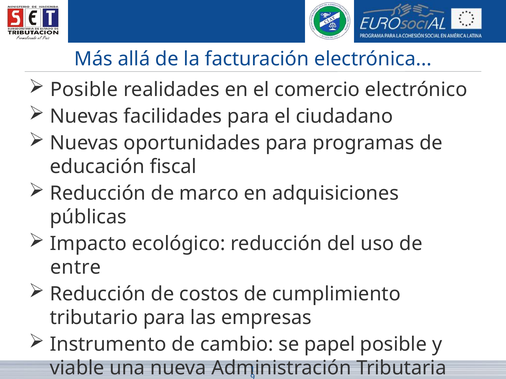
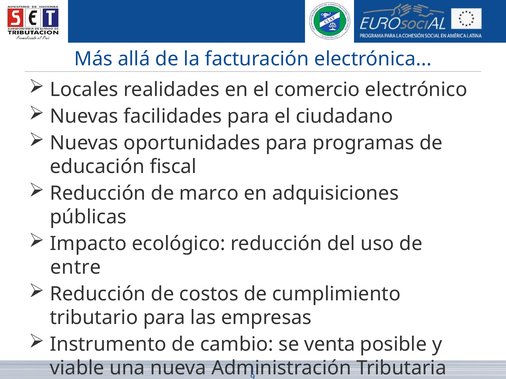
Posible at (84, 90): Posible -> Locales
papel: papel -> venta
